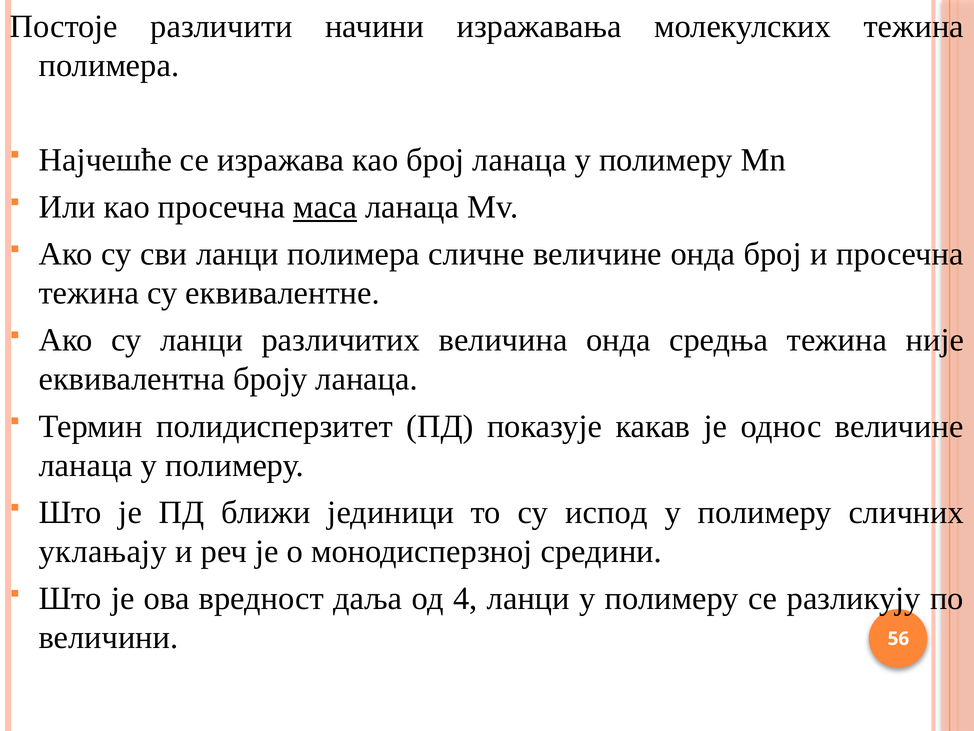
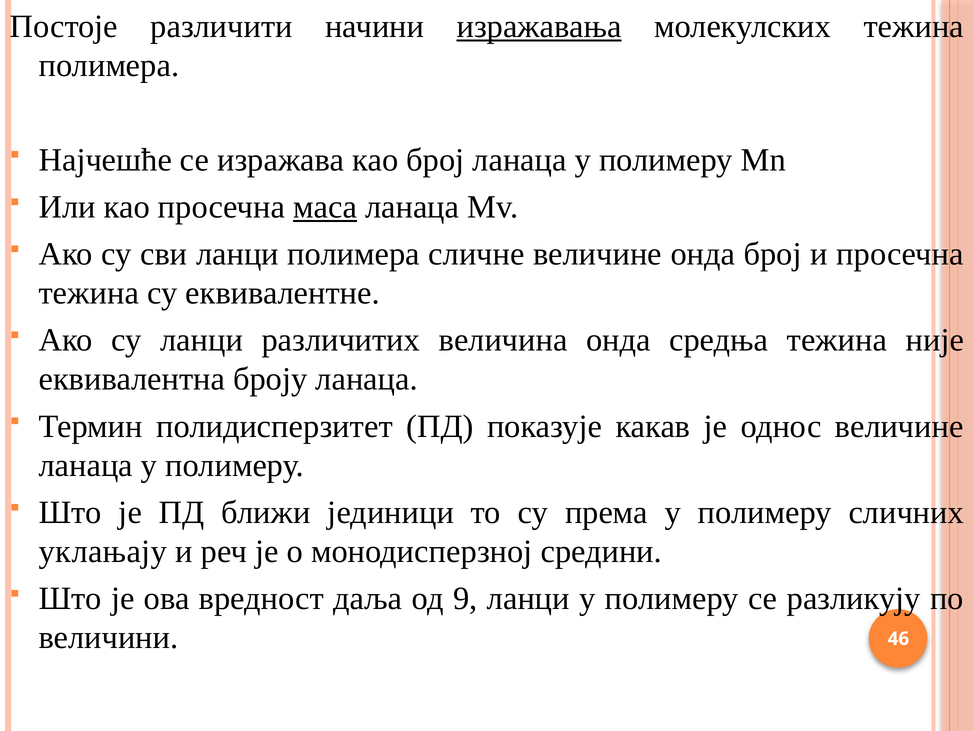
изражавања underline: none -> present
испод: испод -> према
4: 4 -> 9
56: 56 -> 46
